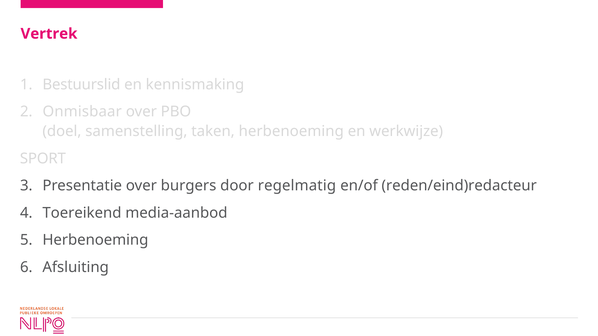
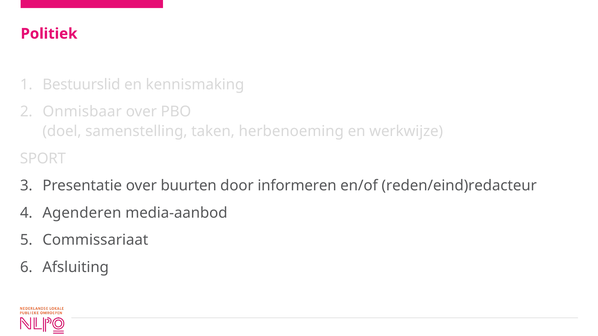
Vertrek: Vertrek -> Politiek
burgers: burgers -> buurten
regelmatig: regelmatig -> informeren
Toereikend: Toereikend -> Agenderen
Herbenoeming at (95, 240): Herbenoeming -> Commissariaat
